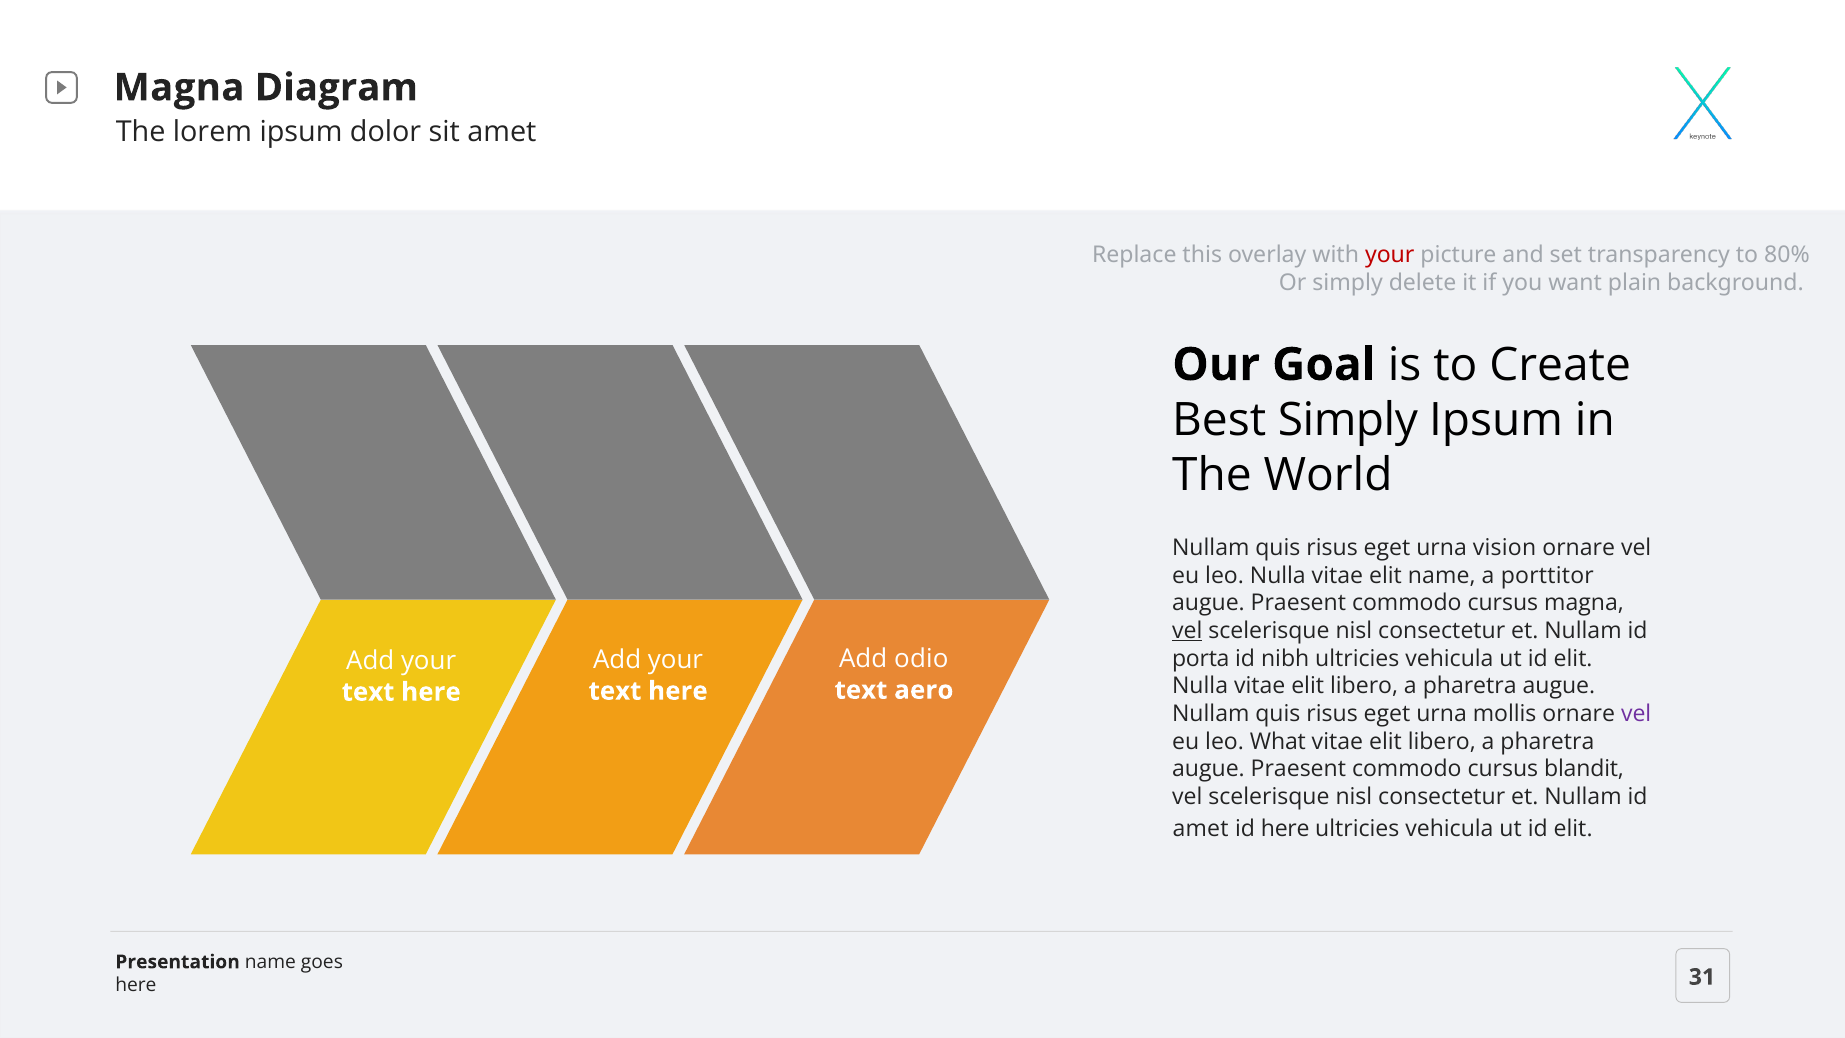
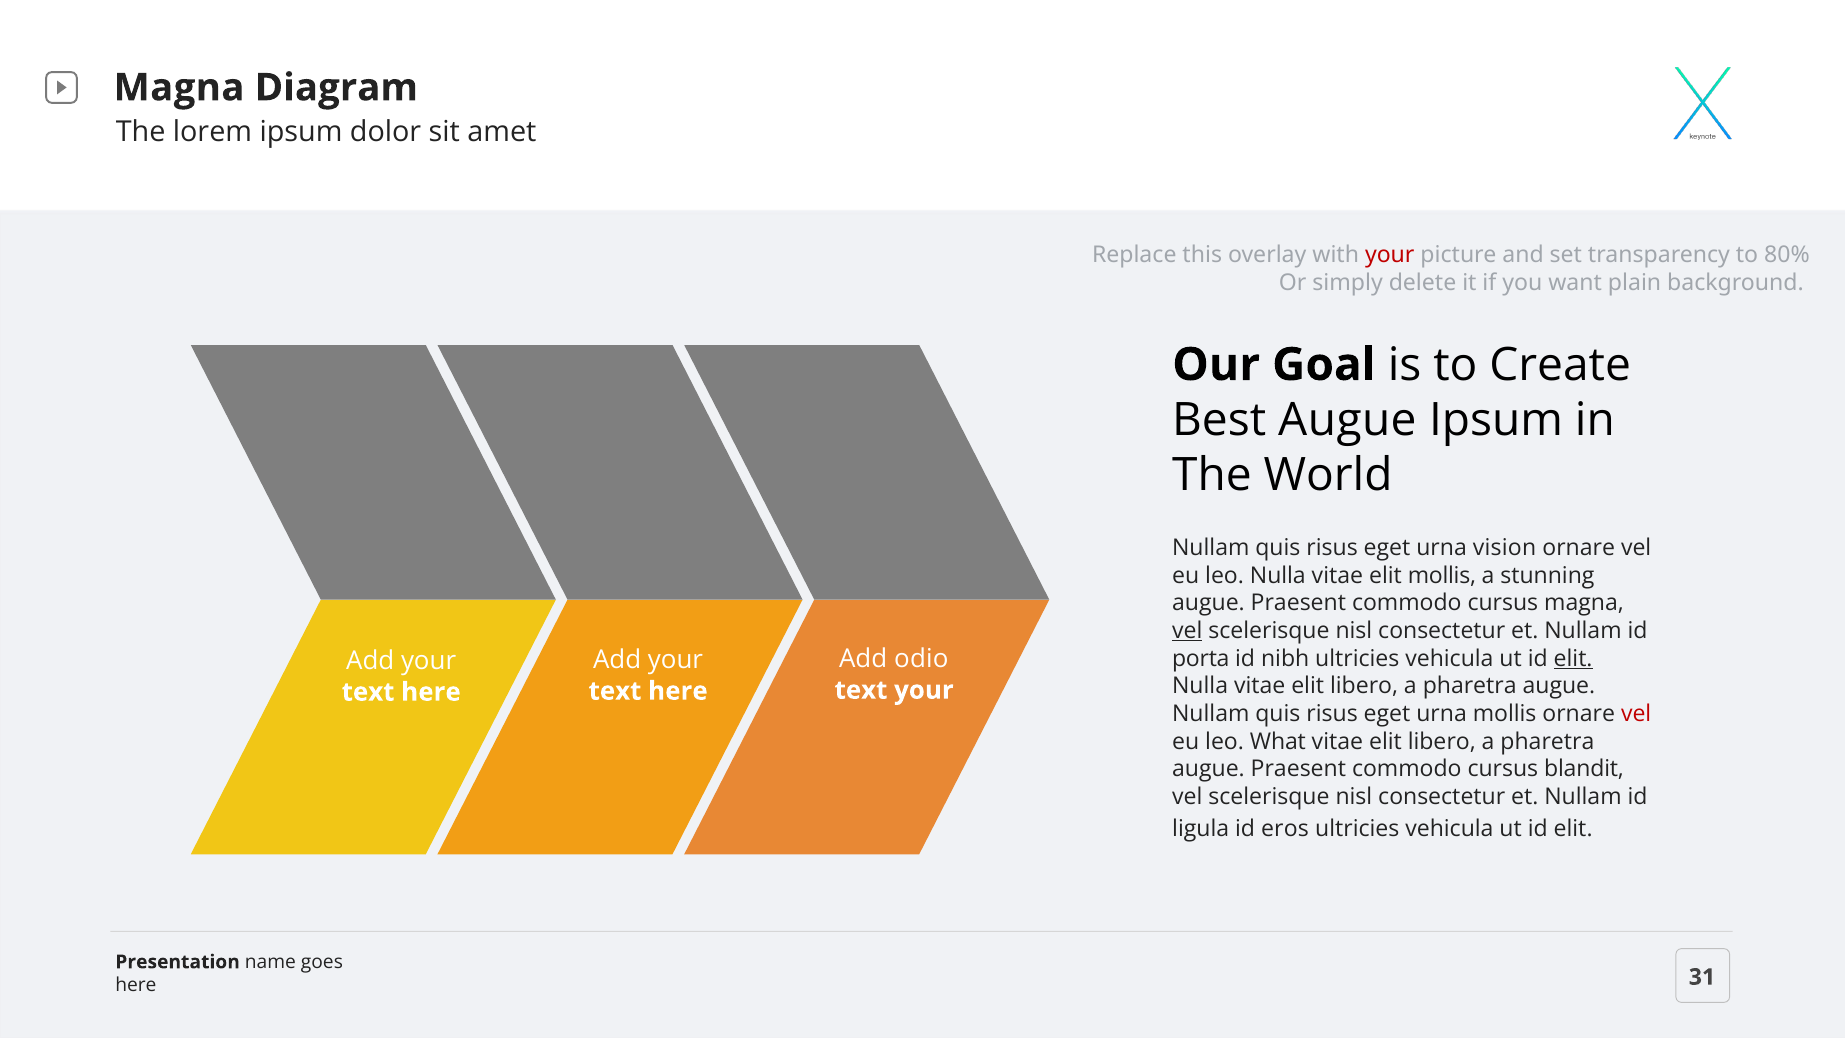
Best Simply: Simply -> Augue
elit name: name -> mollis
porttitor: porttitor -> stunning
elit at (1573, 658) underline: none -> present
text aero: aero -> your
vel at (1636, 714) colour: purple -> red
amet at (1201, 828): amet -> ligula
id here: here -> eros
